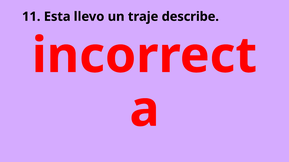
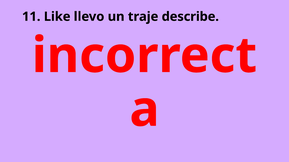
Esta: Esta -> Like
